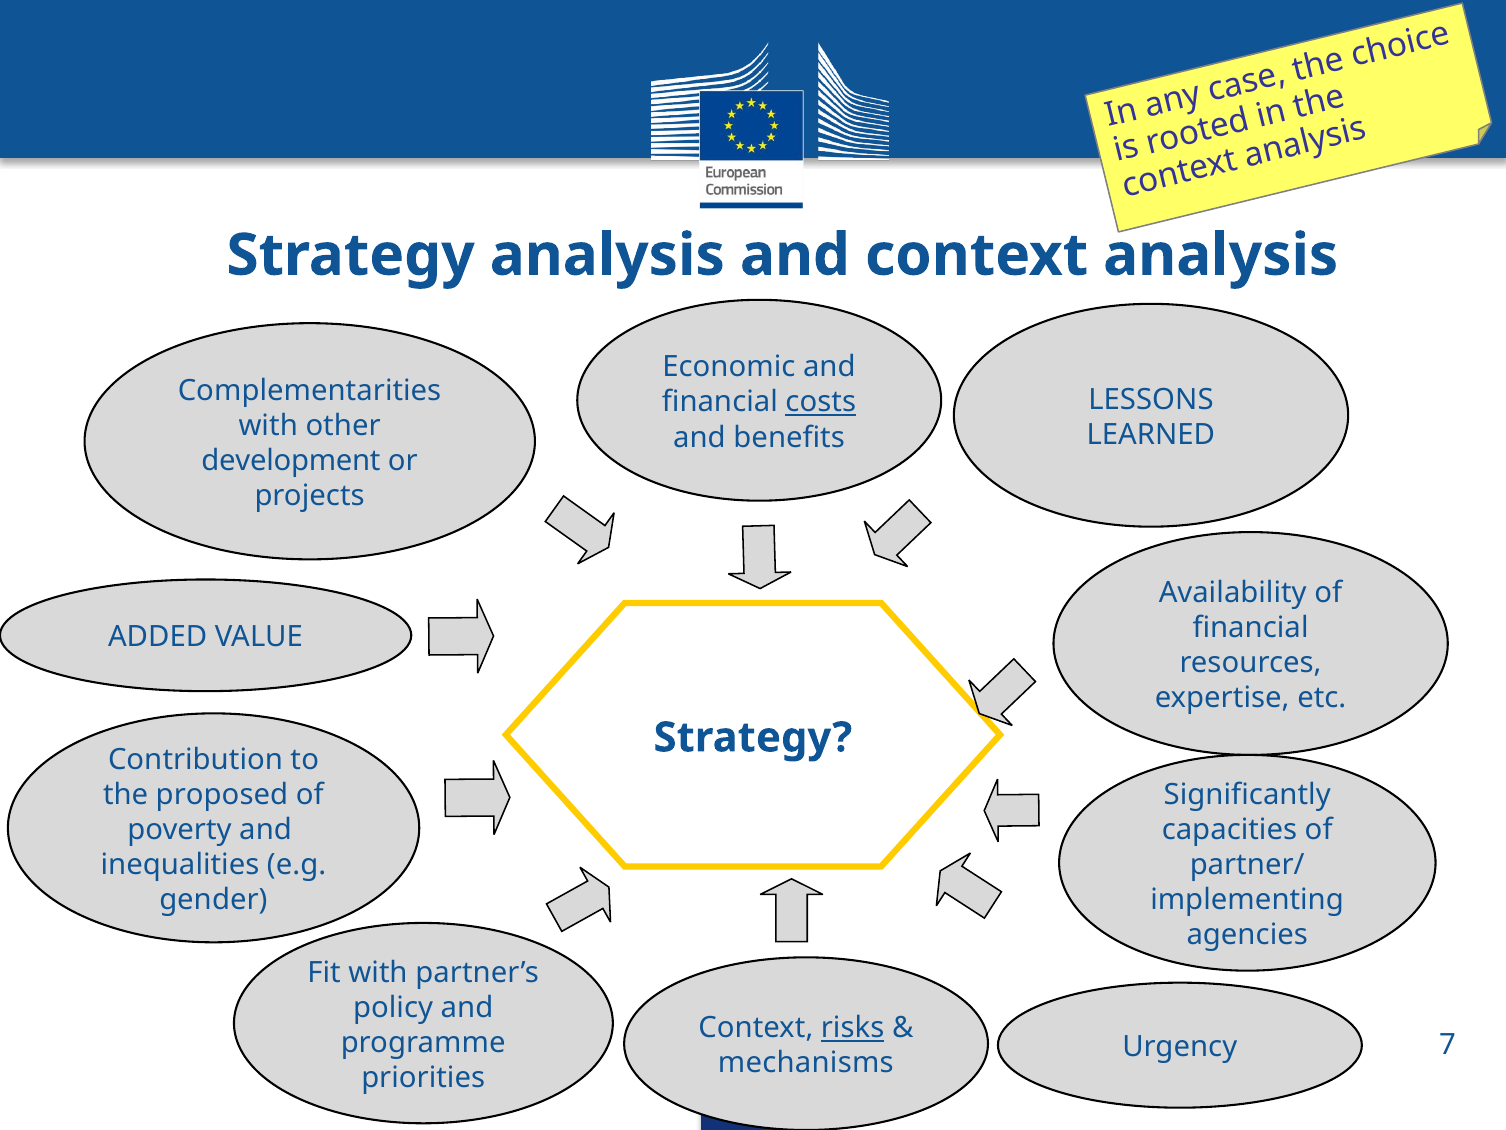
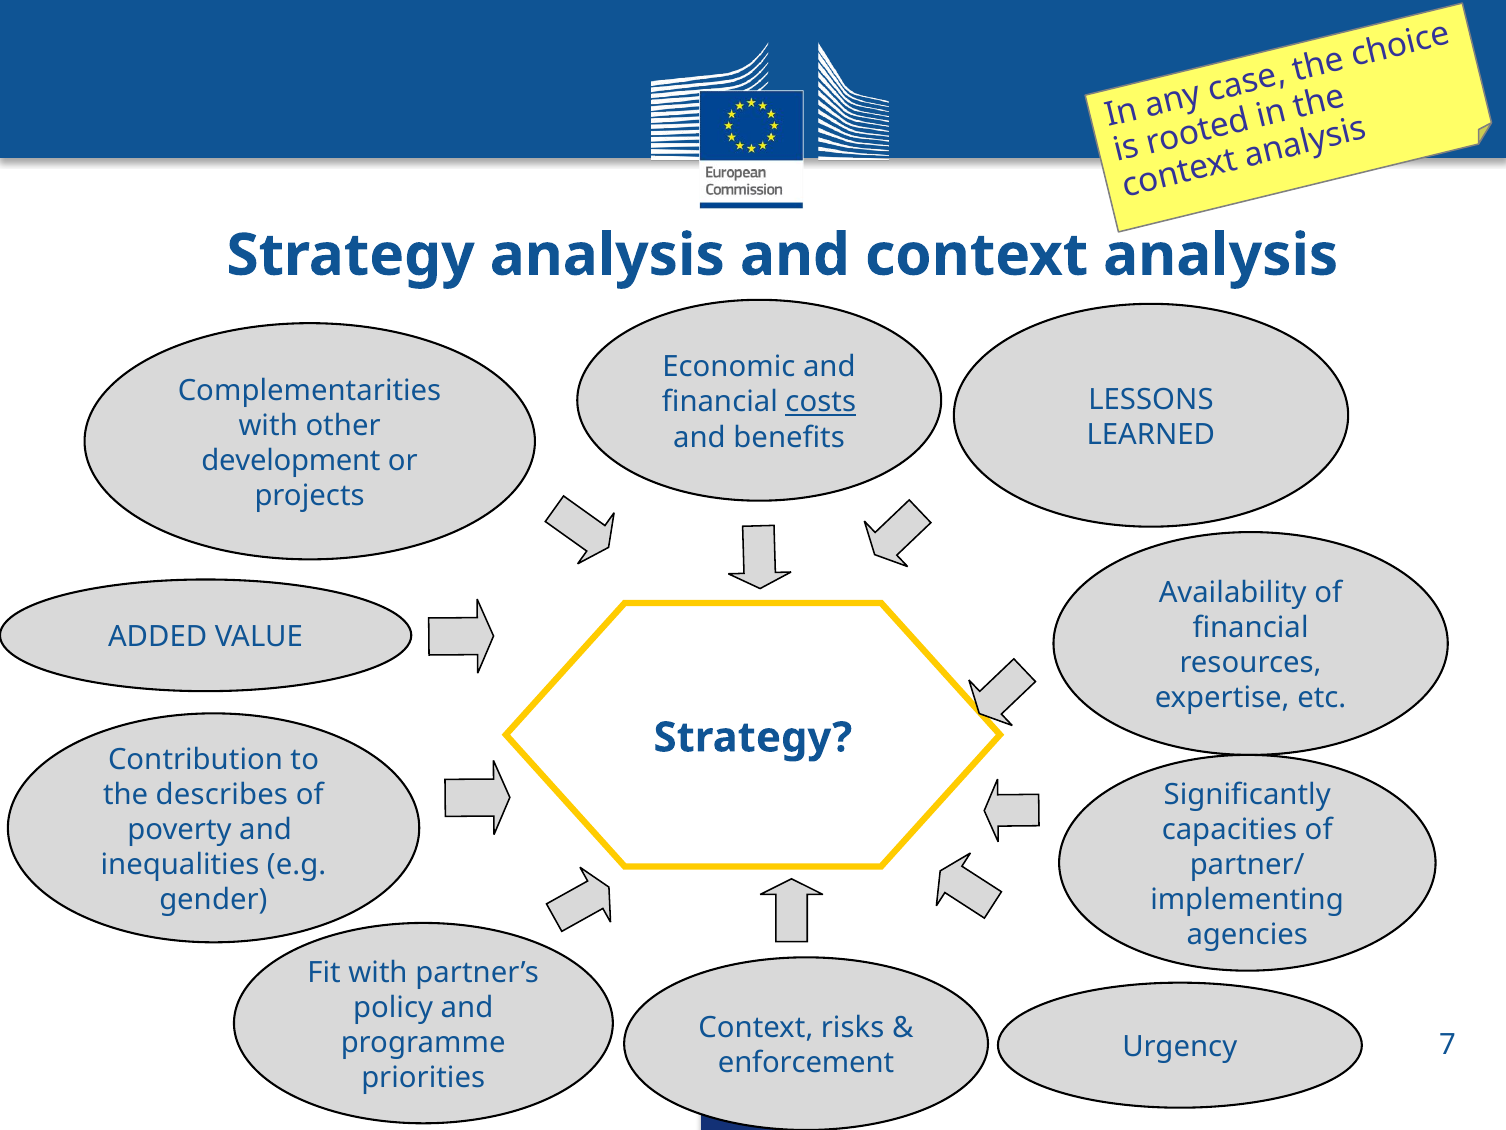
proposed: proposed -> describes
risks underline: present -> none
mechanisms: mechanisms -> enforcement
